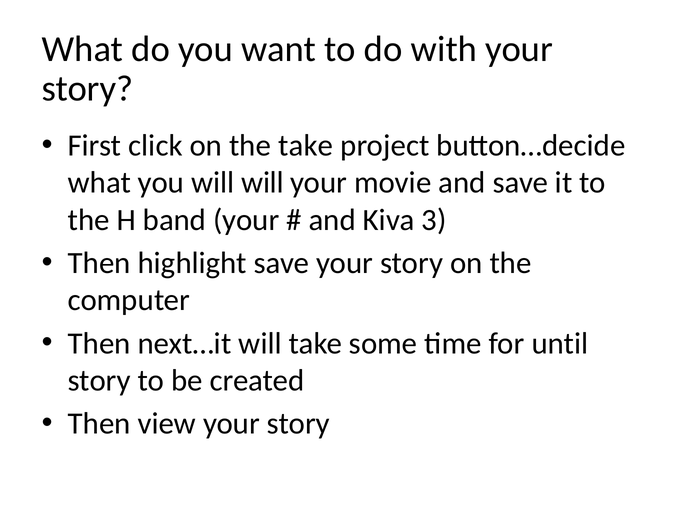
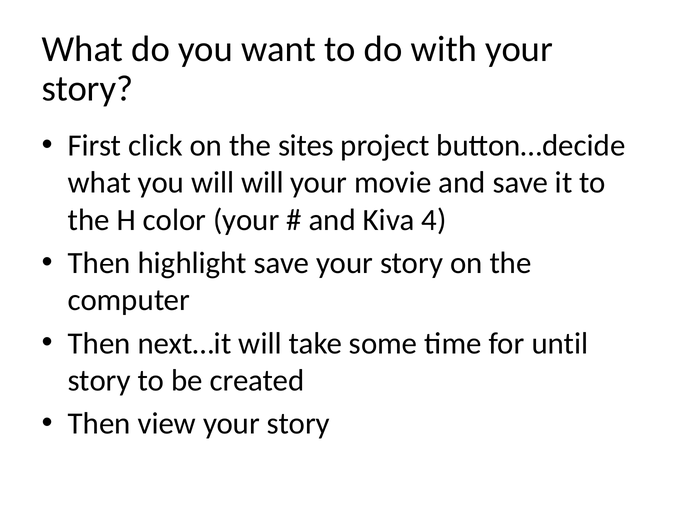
the take: take -> sites
band: band -> color
3: 3 -> 4
